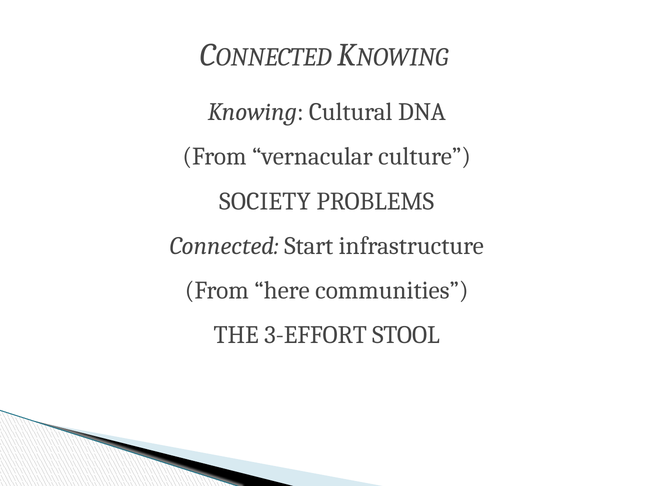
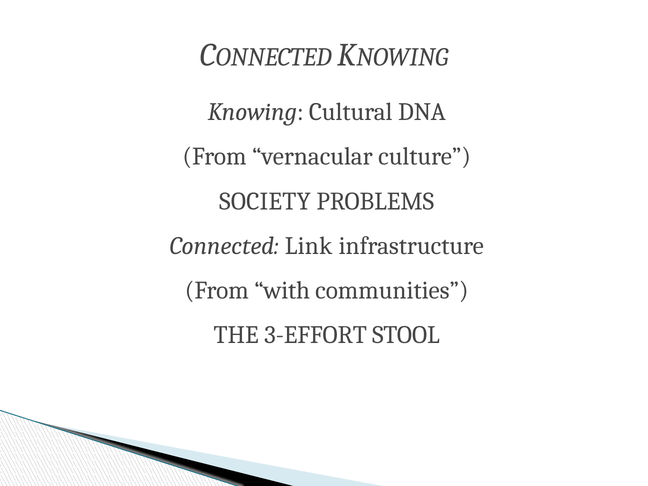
Start: Start -> Link
here: here -> with
